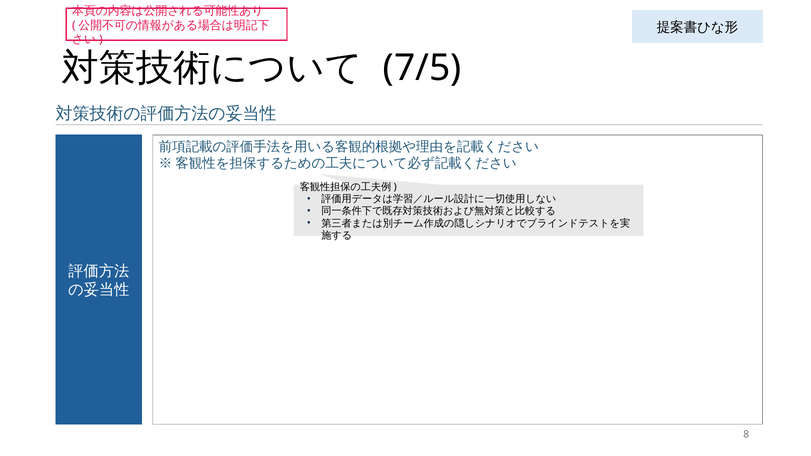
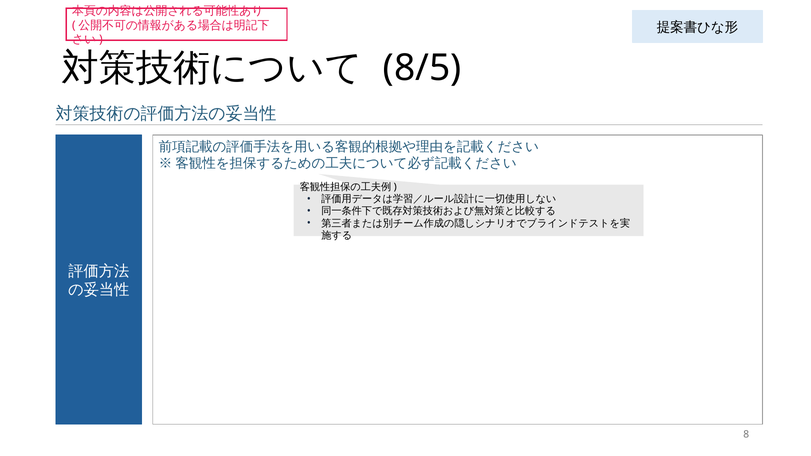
7/5: 7/5 -> 8/5
